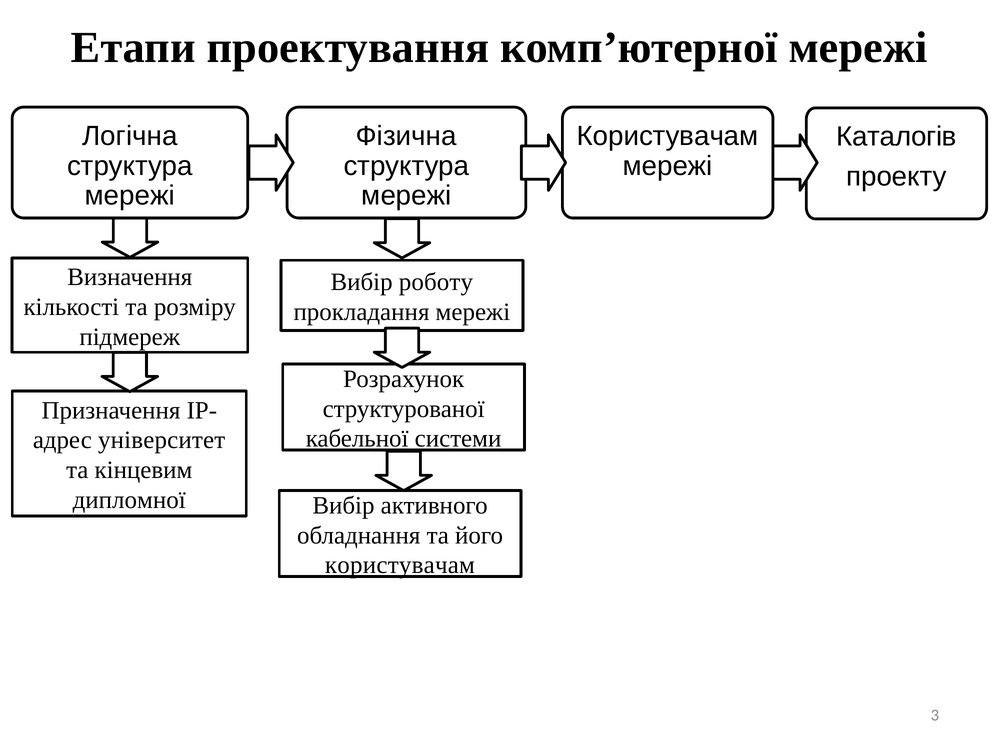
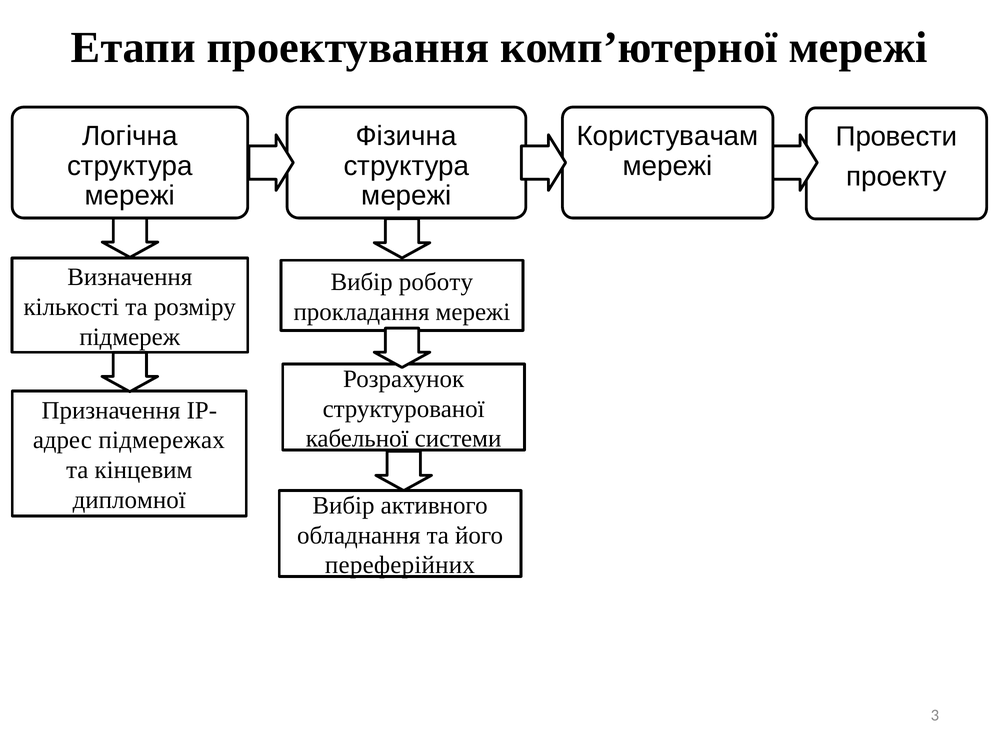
Каталогів: Каталогів -> Провести
університет: університет -> підмережах
користувачам at (400, 565): користувачам -> переферійних
